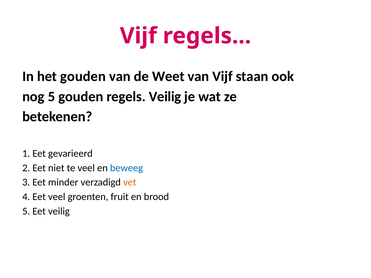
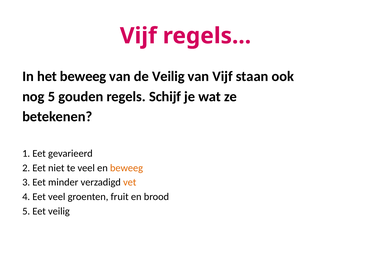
het gouden: gouden -> beweeg
de Weet: Weet -> Veilig
regels Veilig: Veilig -> Schijf
beweeg at (127, 168) colour: blue -> orange
